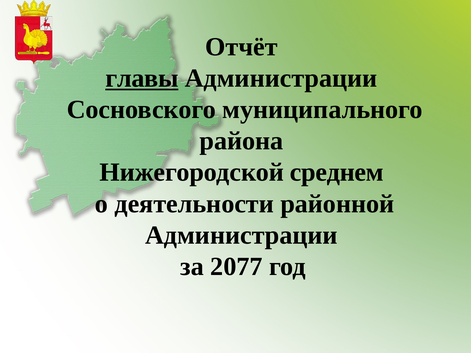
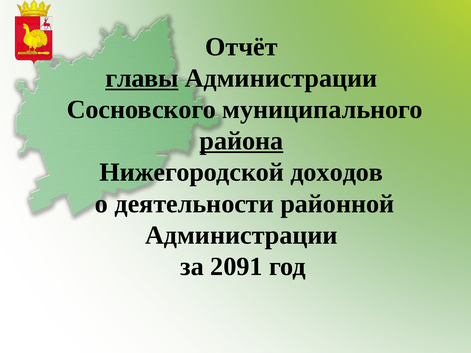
района underline: none -> present
среднем: среднем -> доходов
2077: 2077 -> 2091
